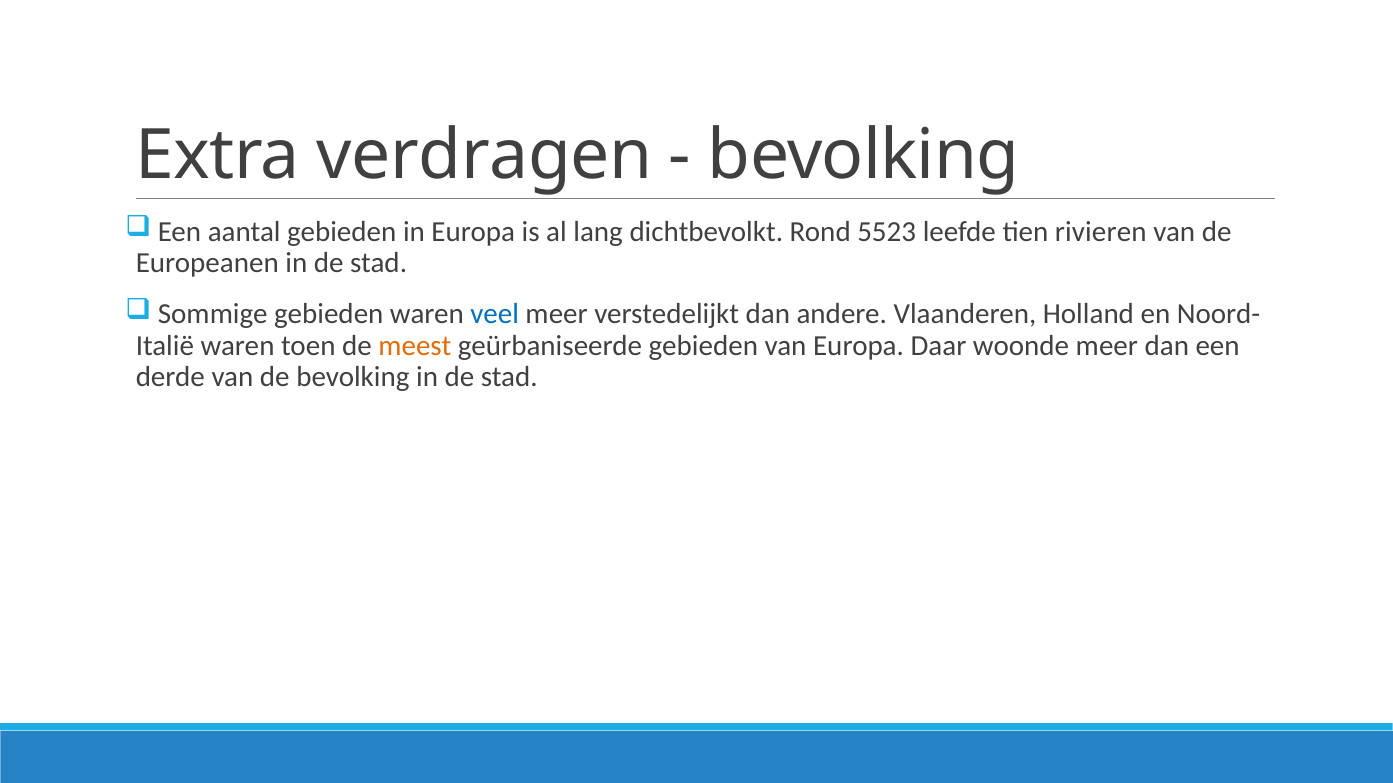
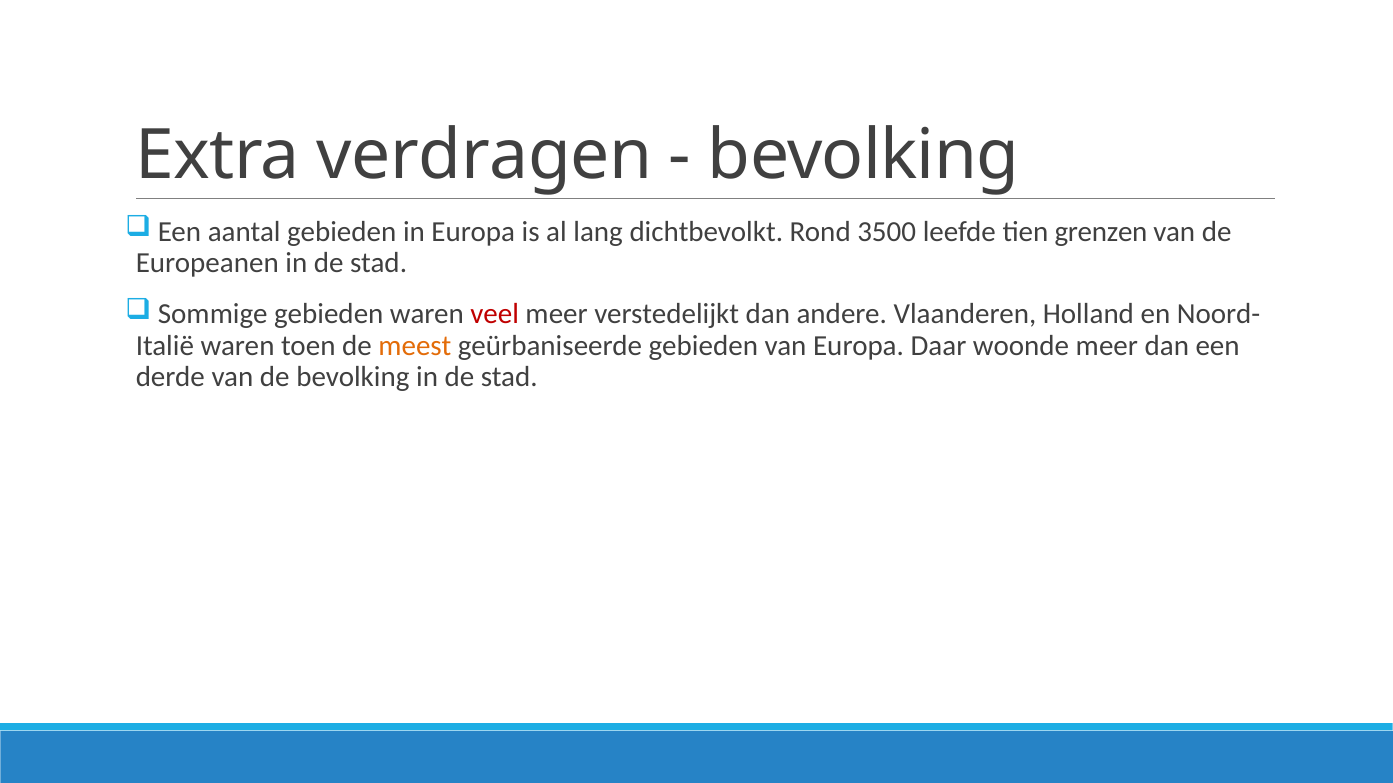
5523: 5523 -> 3500
rivieren: rivieren -> grenzen
veel colour: blue -> red
